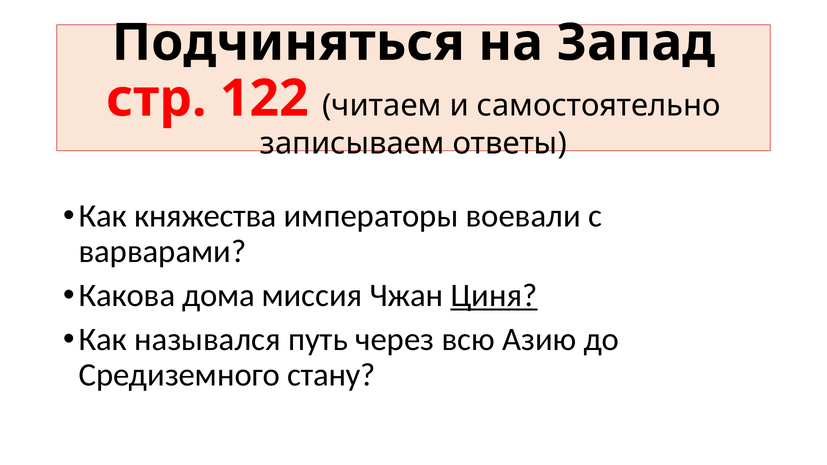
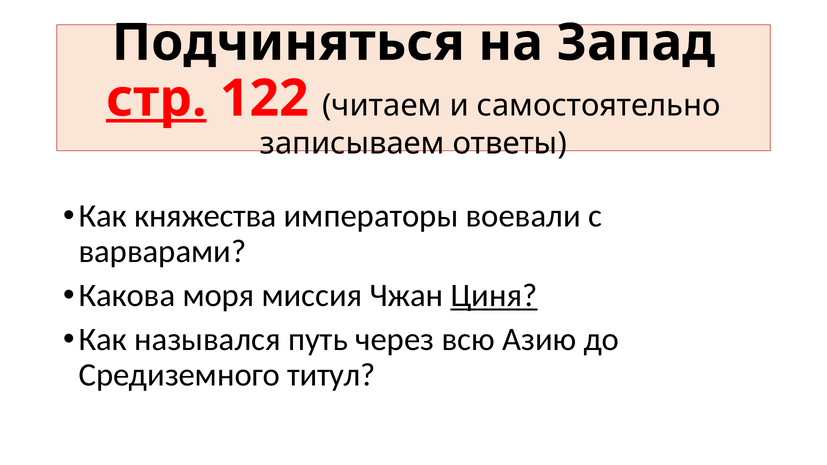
стр underline: none -> present
дома: дома -> моря
стану: стану -> титул
